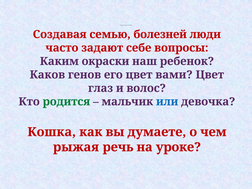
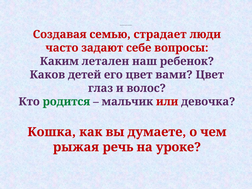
болезней: болезней -> страдает
окраски: окраски -> летален
генов: генов -> детей
или colour: blue -> red
